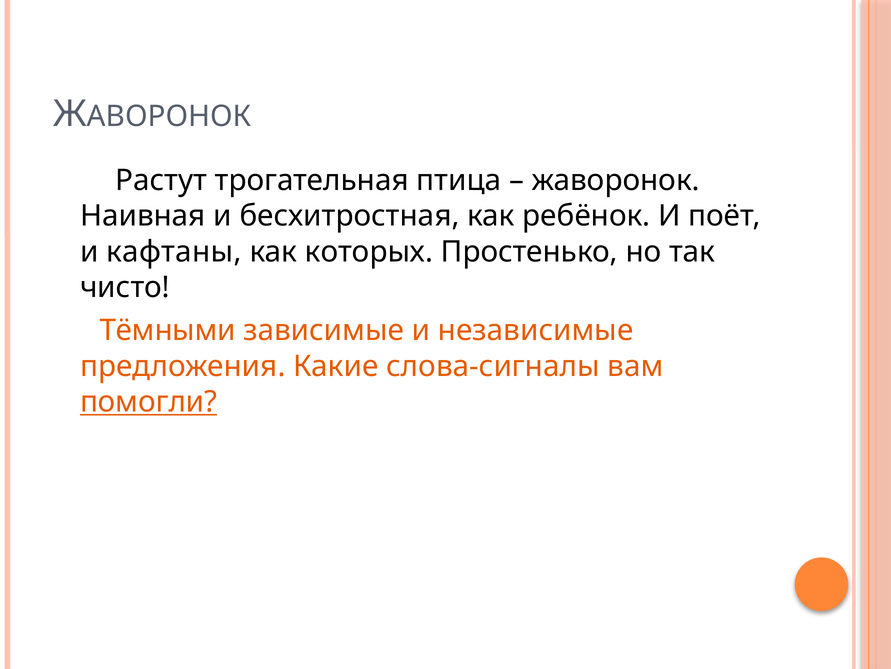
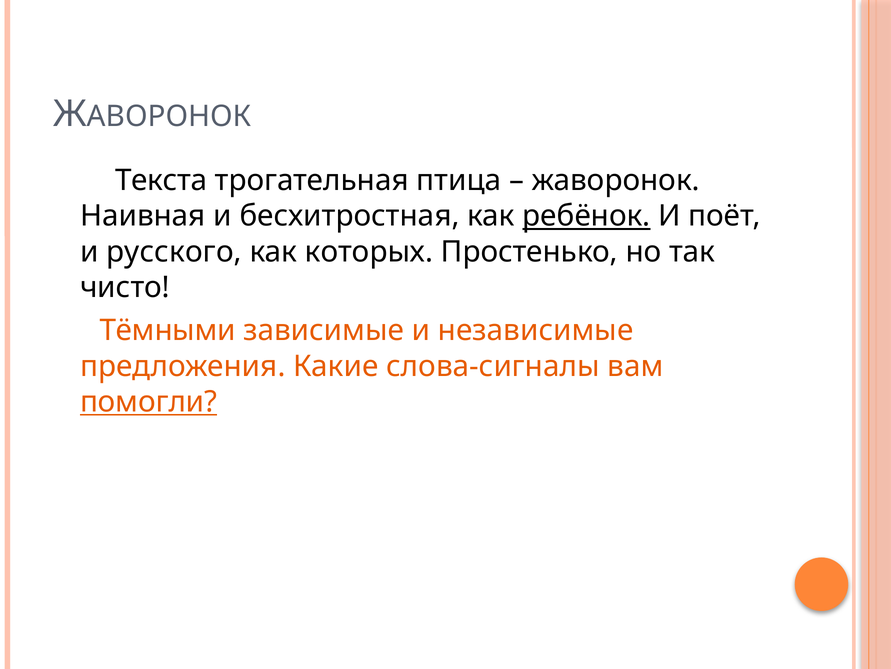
Растут: Растут -> Текста
ребёнок underline: none -> present
кафтаны: кафтаны -> русского
